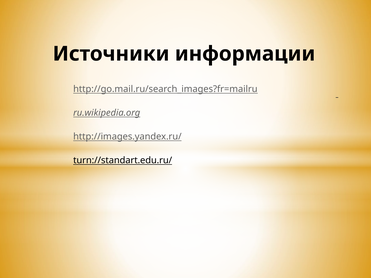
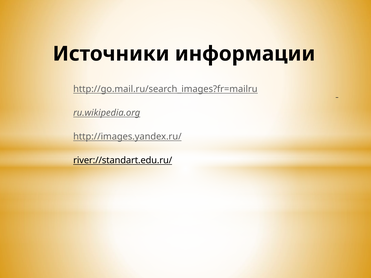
turn://standart.edu.ru/: turn://standart.edu.ru/ -> river://standart.edu.ru/
